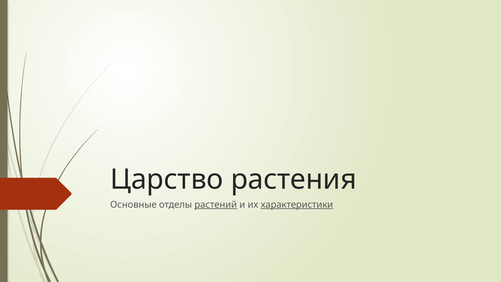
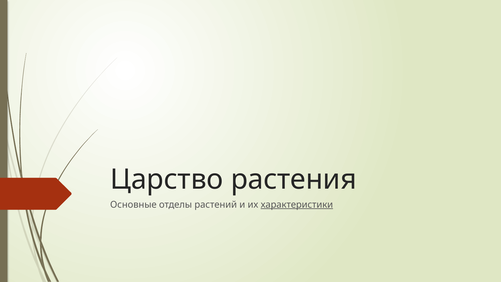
растений underline: present -> none
